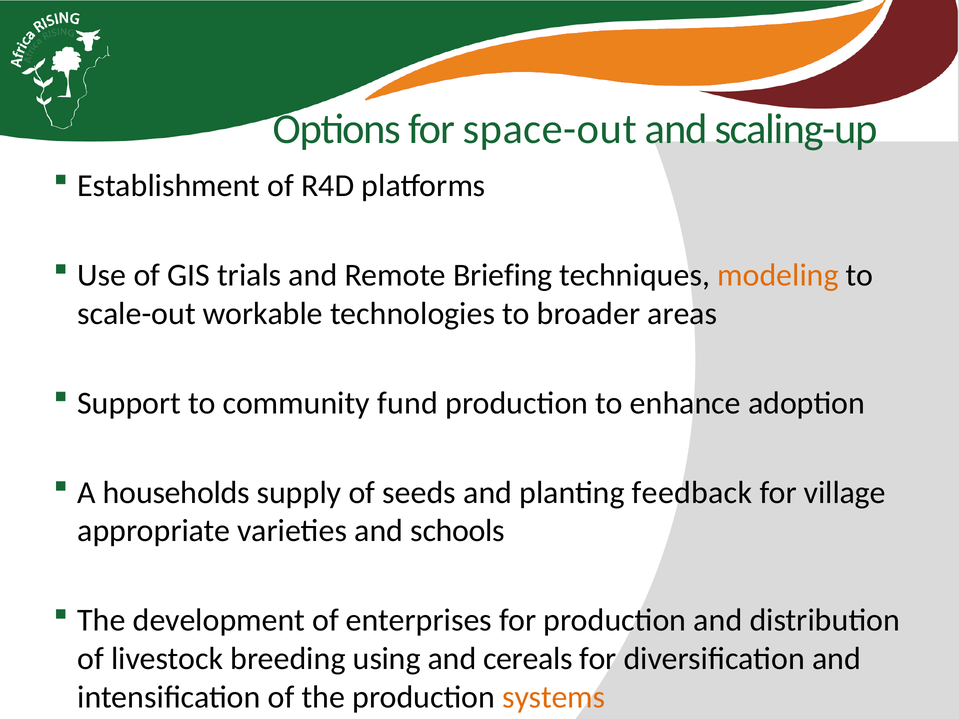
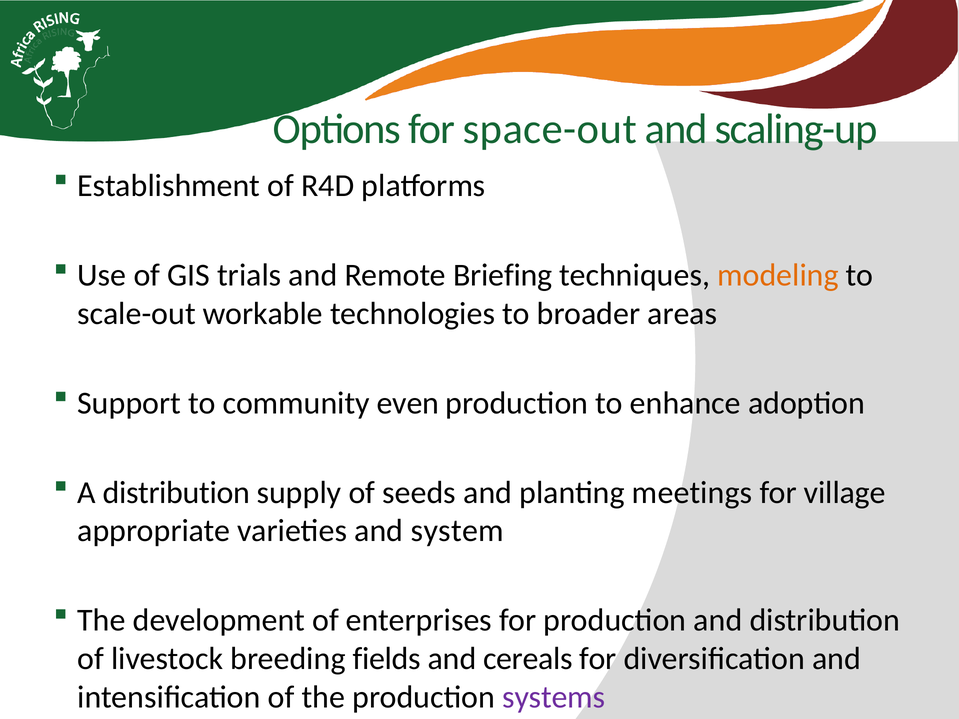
fund: fund -> even
A households: households -> distribution
feedback: feedback -> meetings
schools: schools -> system
using: using -> fields
systems colour: orange -> purple
